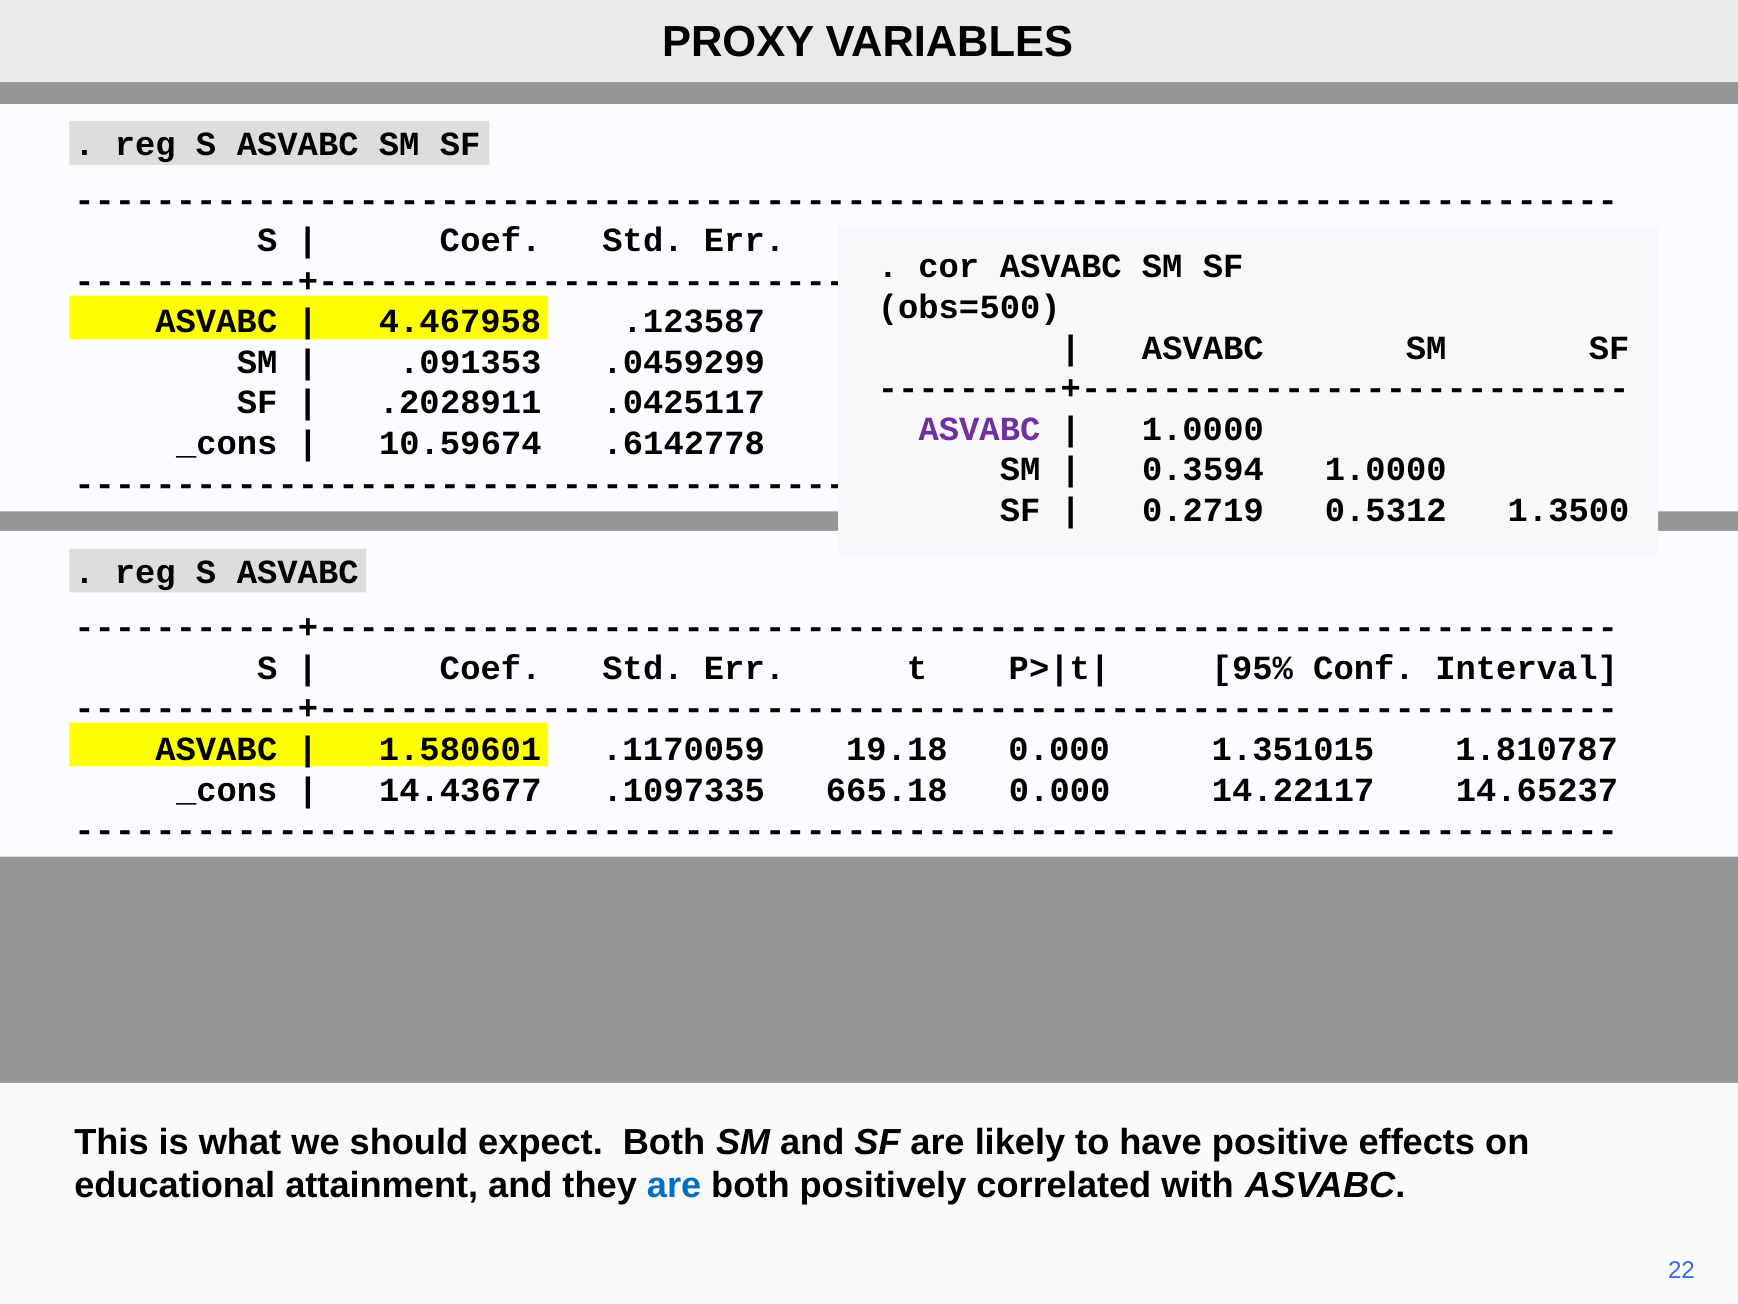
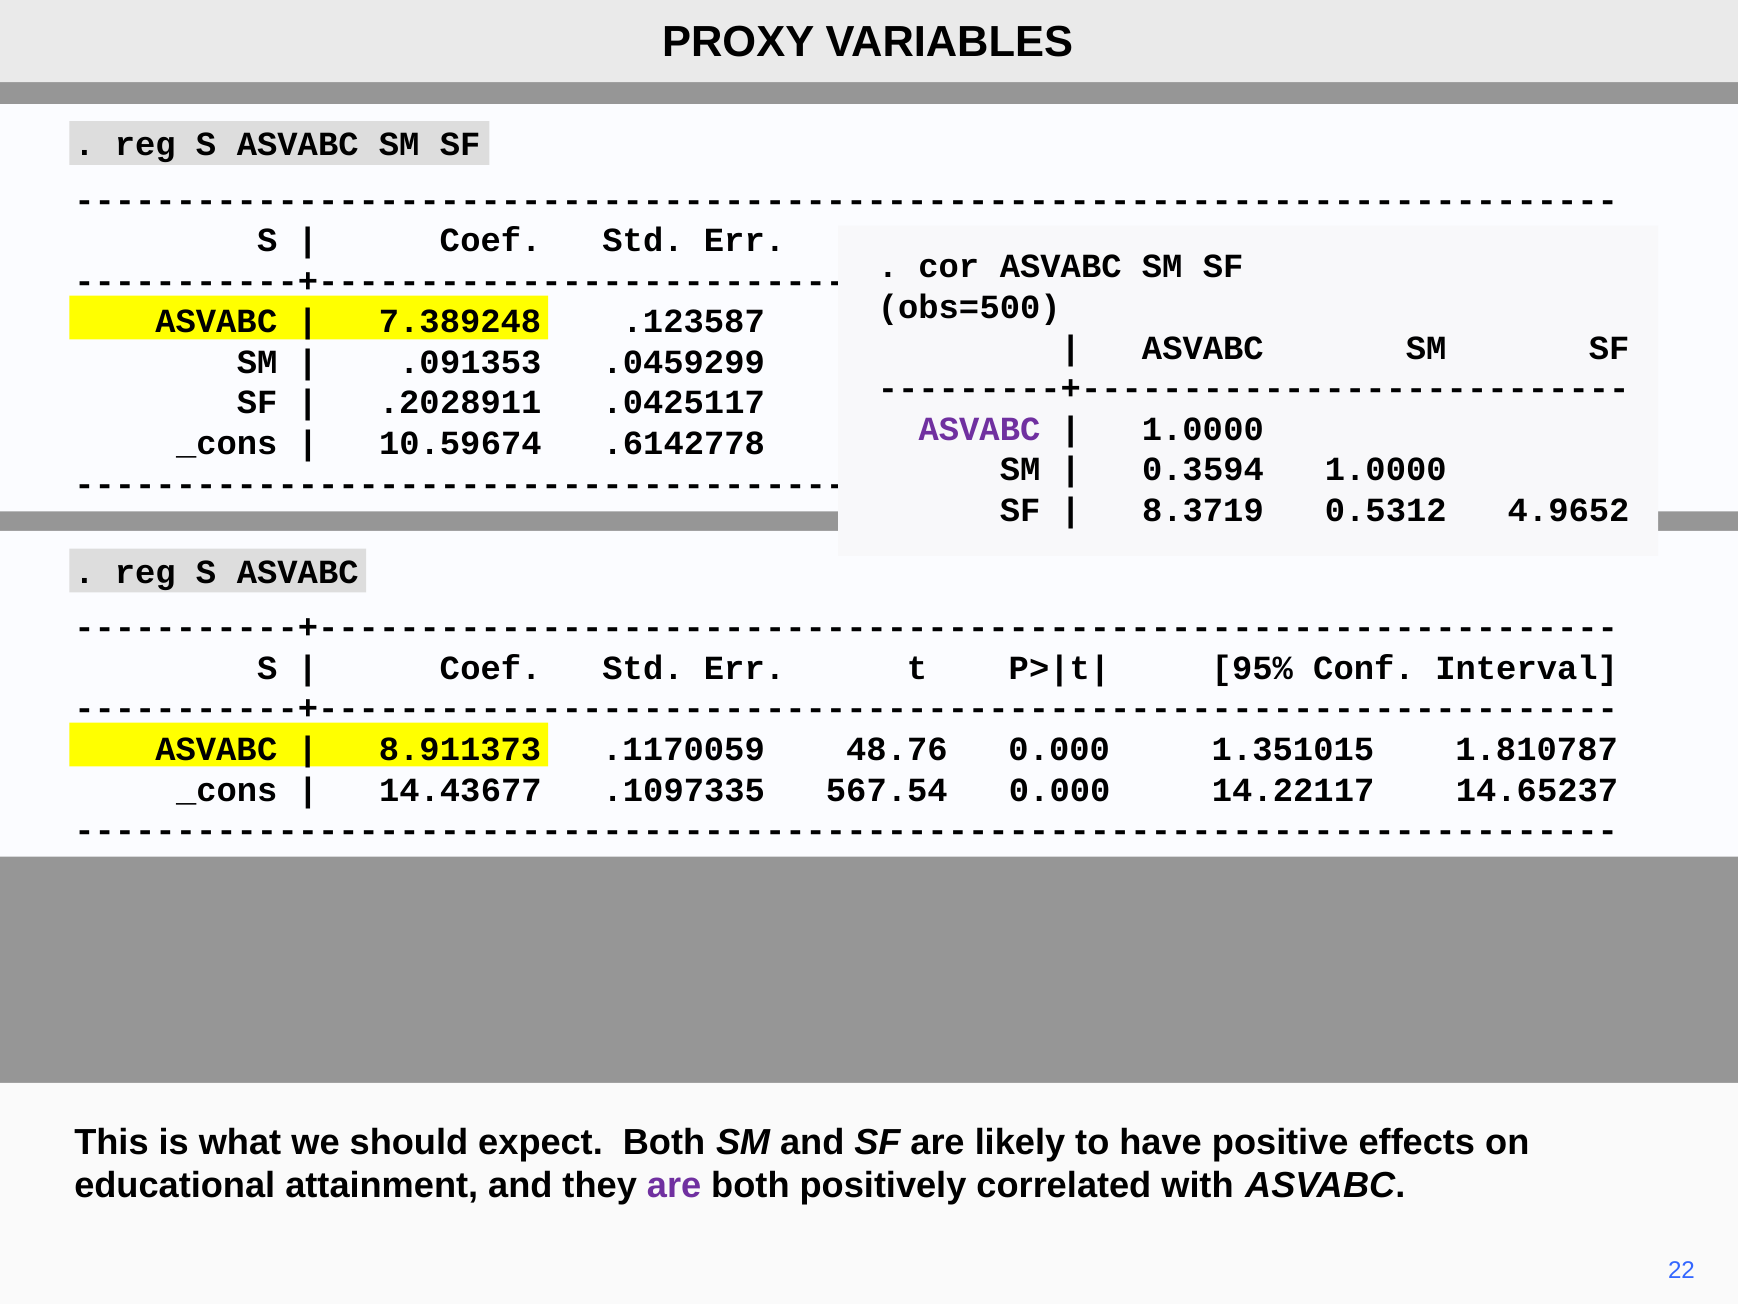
4.467958: 4.467958 -> 7.389248
0.2719: 0.2719 -> 8.3719
1.3500: 1.3500 -> 4.9652
1.580601: 1.580601 -> 8.911373
19.18: 19.18 -> 48.76
665.18: 665.18 -> 567.54
are at (674, 1185) colour: blue -> purple
